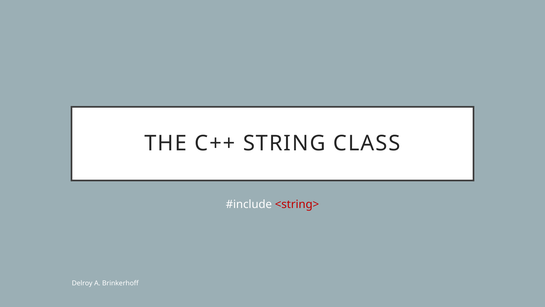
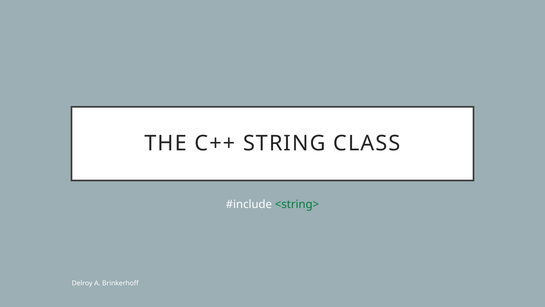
<string> colour: red -> green
